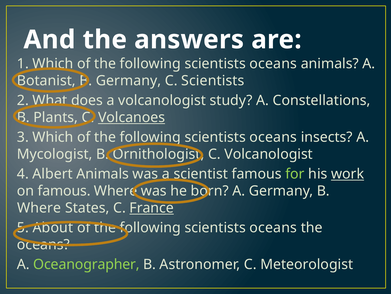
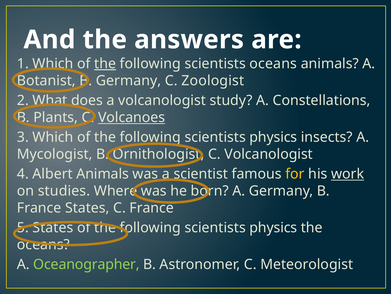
the at (105, 64) underline: none -> present
C Scientists: Scientists -> Zoologist
oceans at (273, 137): oceans -> physics
for colour: light green -> yellow
on famous: famous -> studies
Where at (39, 207): Where -> France
France at (152, 207) underline: present -> none
About at (53, 227): About -> States
oceans at (273, 227): oceans -> physics
